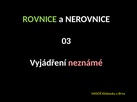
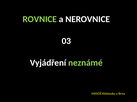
neznámé colour: pink -> light green
